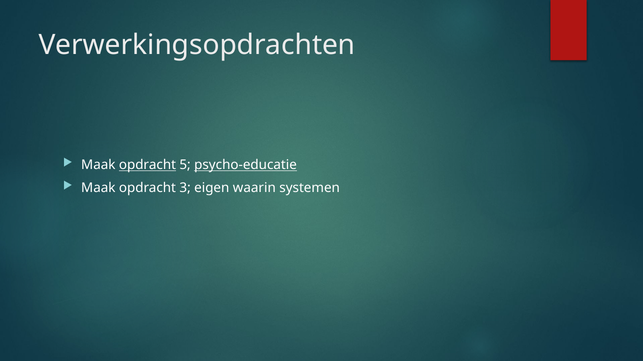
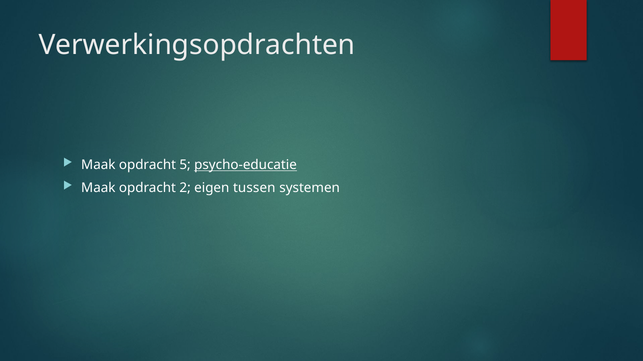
opdracht at (147, 165) underline: present -> none
3: 3 -> 2
waarin: waarin -> tussen
